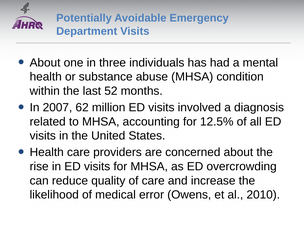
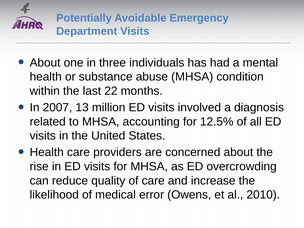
52: 52 -> 22
62: 62 -> 13
